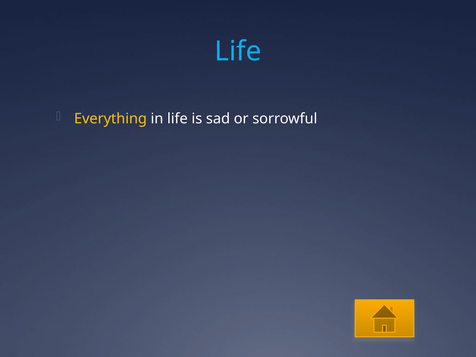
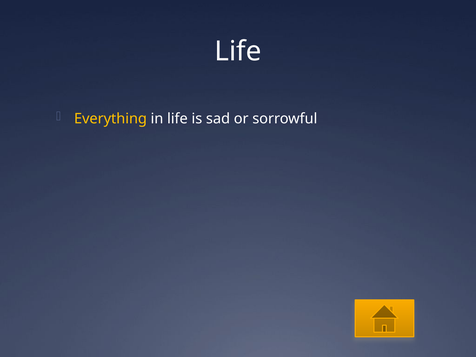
Life at (238, 51) colour: light blue -> white
